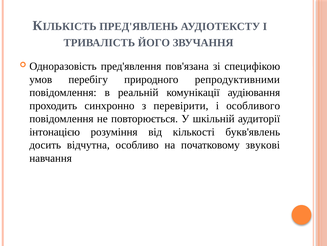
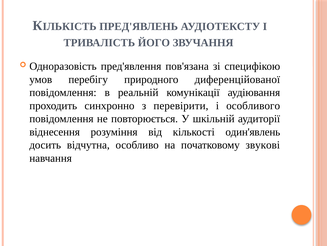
репродуктивними: репродуктивними -> диференційованої
інтонацією: інтонацією -> віднесення
букв'явлень: букв'явлень -> один'явлень
